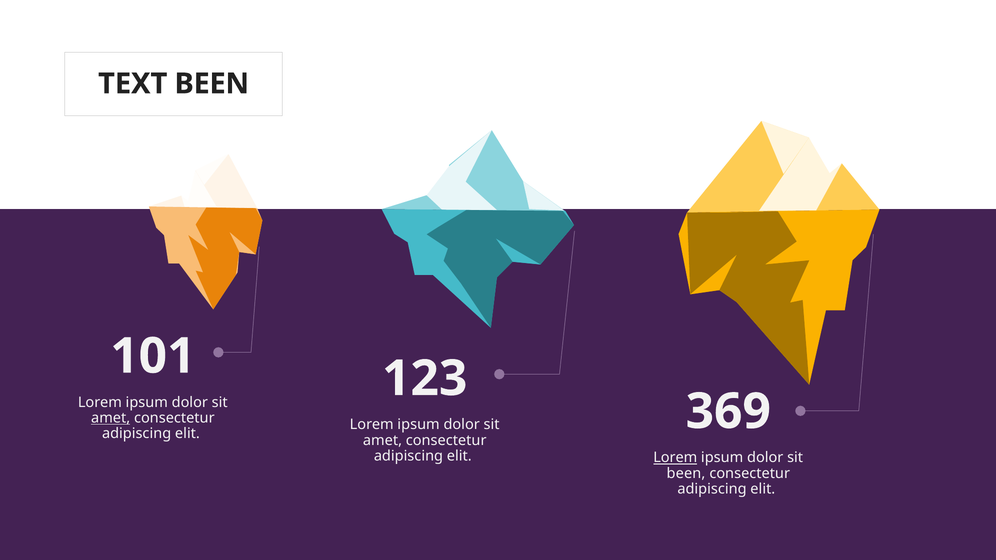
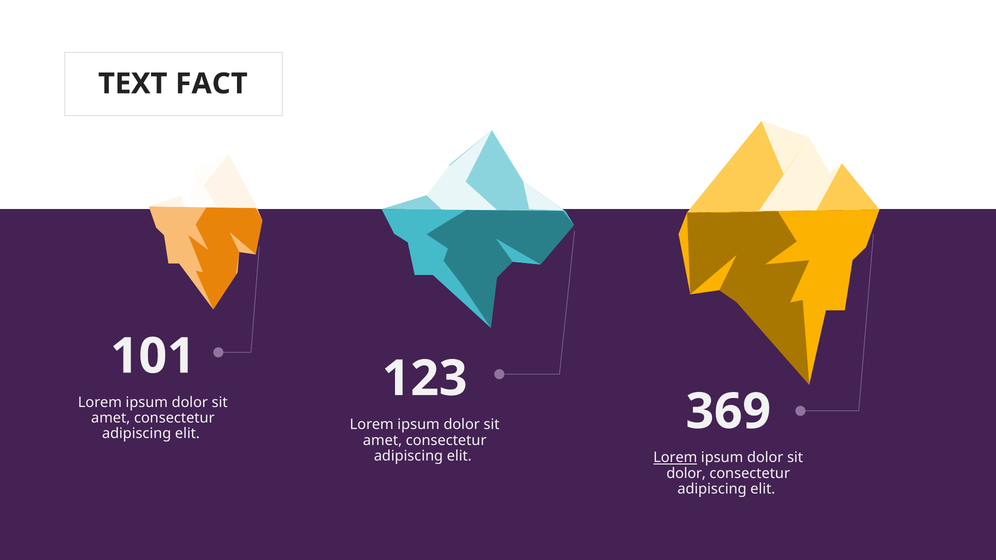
TEXT BEEN: BEEN -> FACT
amet at (111, 418) underline: present -> none
been at (686, 473): been -> dolor
